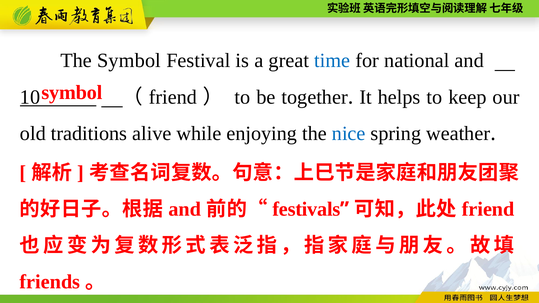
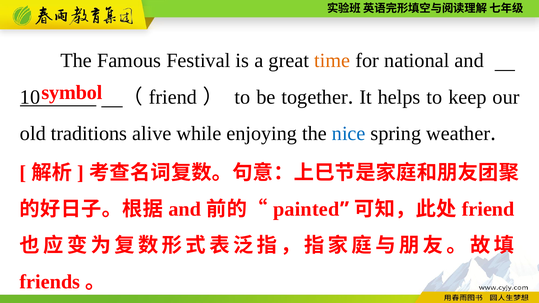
The Symbol: Symbol -> Famous
time colour: blue -> orange
festivals: festivals -> painted
